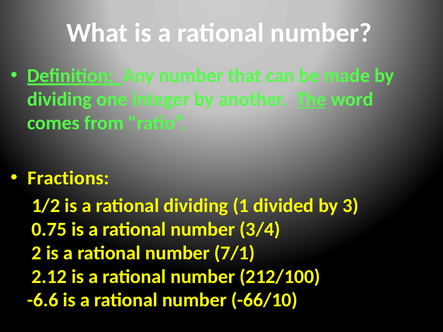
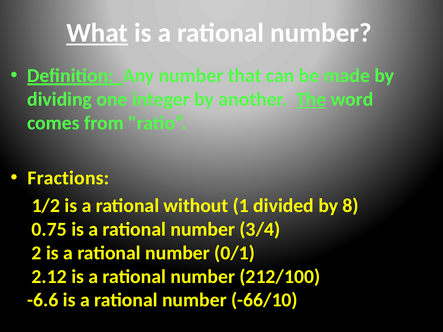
What underline: none -> present
rational dividing: dividing -> without
3: 3 -> 8
7/1: 7/1 -> 0/1
